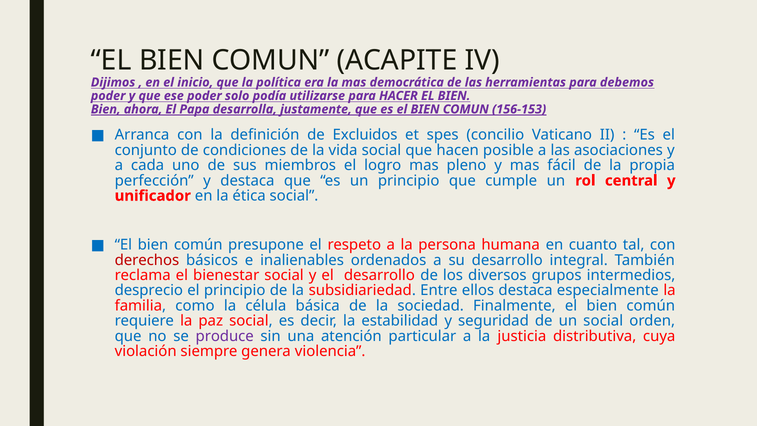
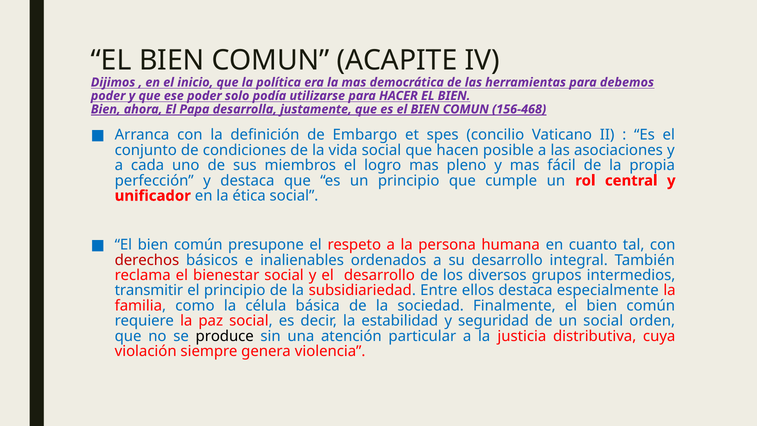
156-153: 156-153 -> 156-468
Excluidos: Excluidos -> Embargo
desprecio: desprecio -> transmitir
produce colour: purple -> black
